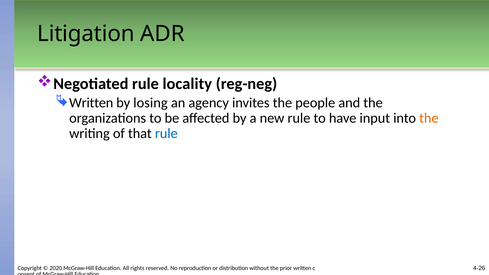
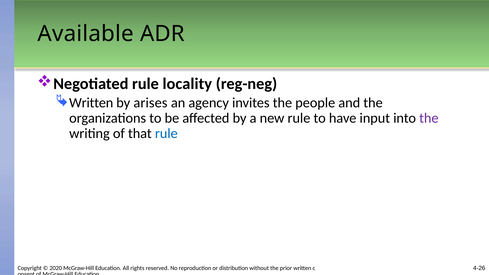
Litigation: Litigation -> Available
losing: losing -> arises
the at (429, 118) colour: orange -> purple
